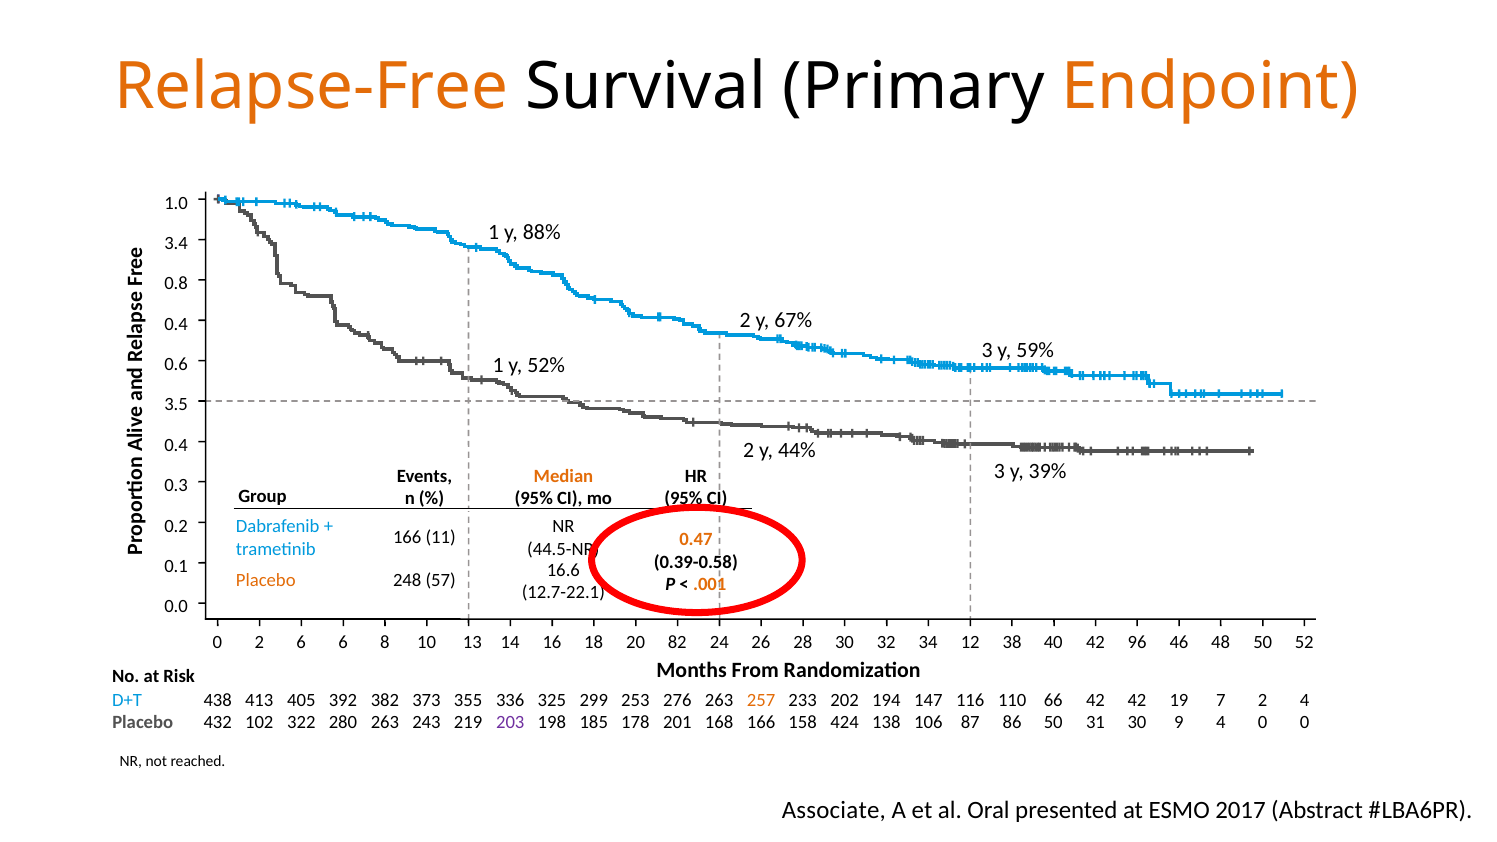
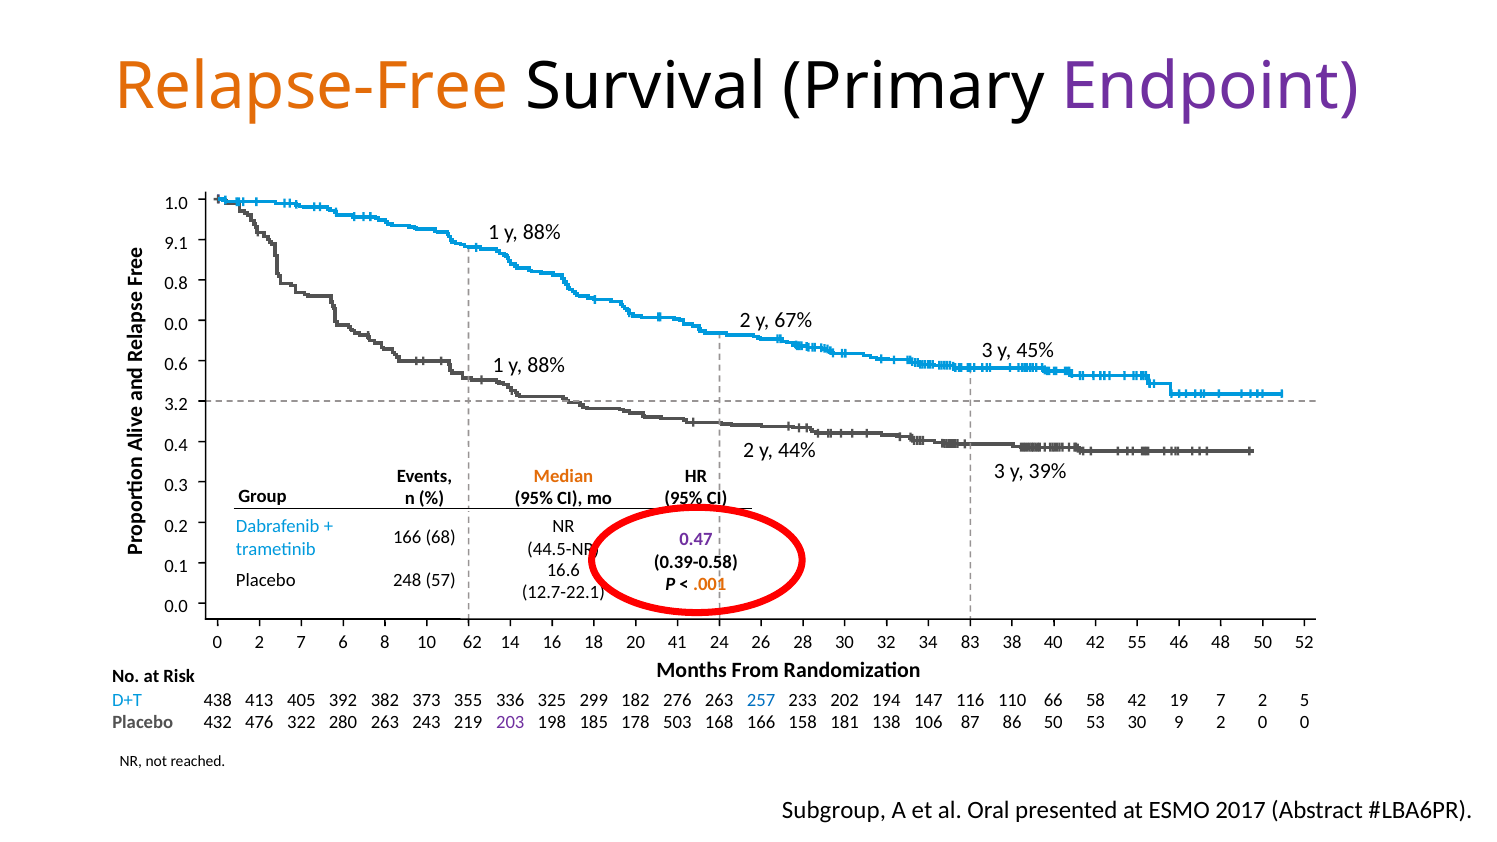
Endpoint colour: orange -> purple
3.4: 3.4 -> 9.1
0.4 at (176, 324): 0.4 -> 0.0
59%: 59% -> 45%
52% at (546, 366): 52% -> 88%
3.5: 3.5 -> 3.2
11: 11 -> 68
0.47 colour: orange -> purple
Placebo at (266, 580) colour: orange -> black
2 6: 6 -> 7
13: 13 -> 62
82: 82 -> 41
12: 12 -> 83
96: 96 -> 55
253: 253 -> 182
257 colour: orange -> blue
66 42: 42 -> 58
2 4: 4 -> 5
102: 102 -> 476
201: 201 -> 503
424: 424 -> 181
31: 31 -> 53
9 4: 4 -> 2
Associate: Associate -> Subgroup
